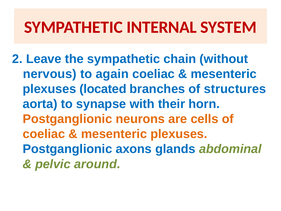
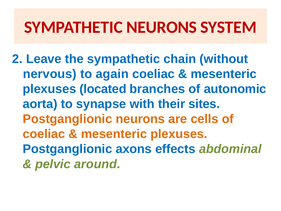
SYMPATHETIC INTERNAL: INTERNAL -> NEURONS
structures: structures -> autonomic
horn: horn -> sites
glands: glands -> effects
